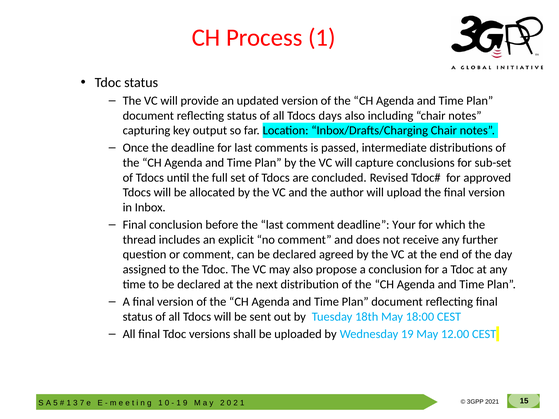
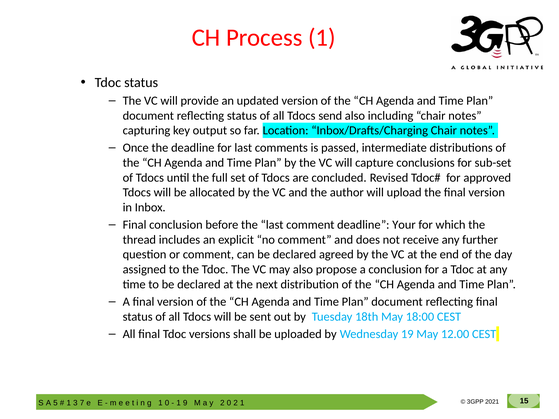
days: days -> send
